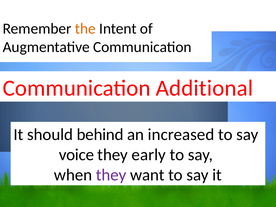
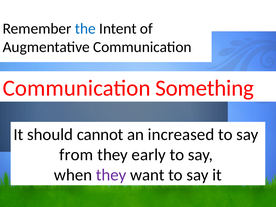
the colour: orange -> blue
Additional: Additional -> Something
behind: behind -> cannot
voice: voice -> from
